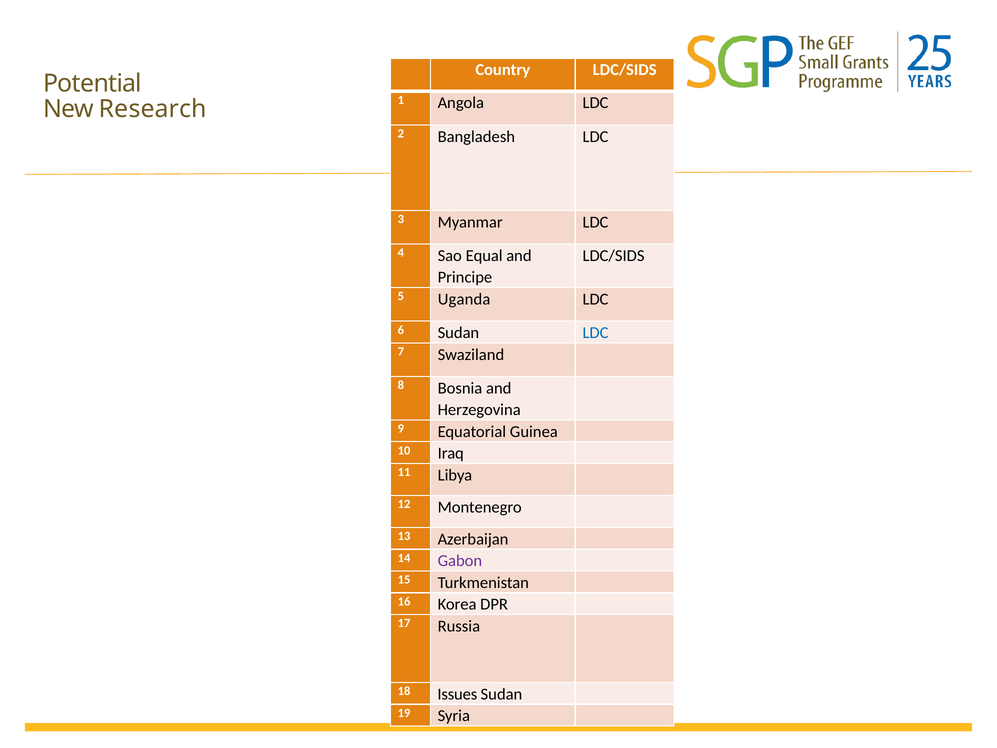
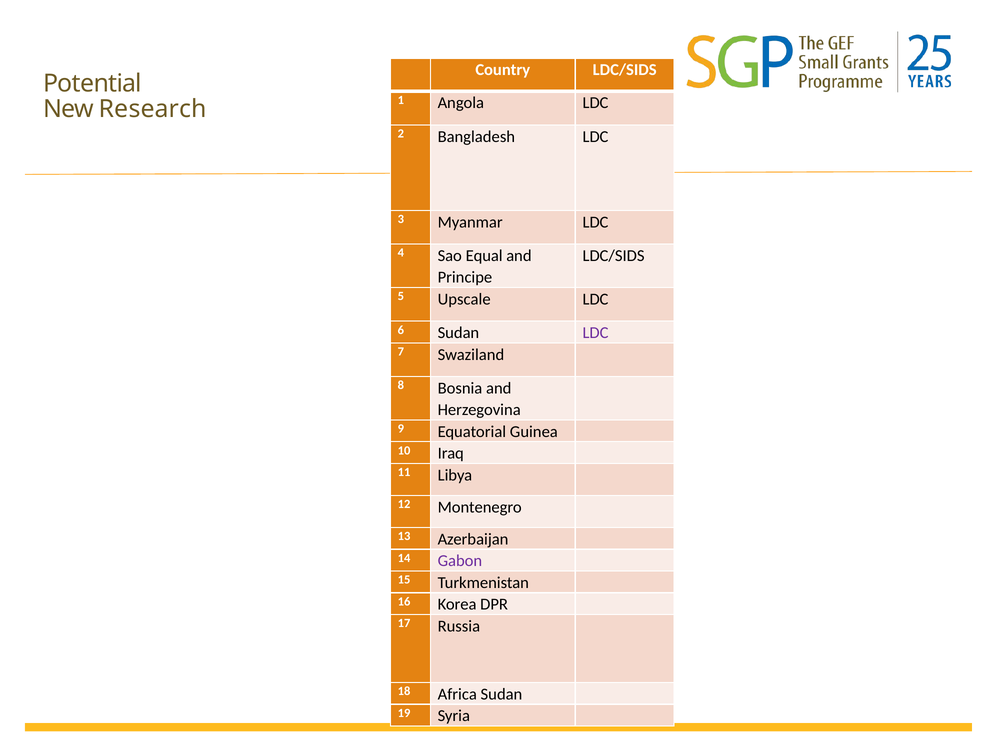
Uganda: Uganda -> Upscale
LDC at (596, 333) colour: blue -> purple
Issues: Issues -> Africa
